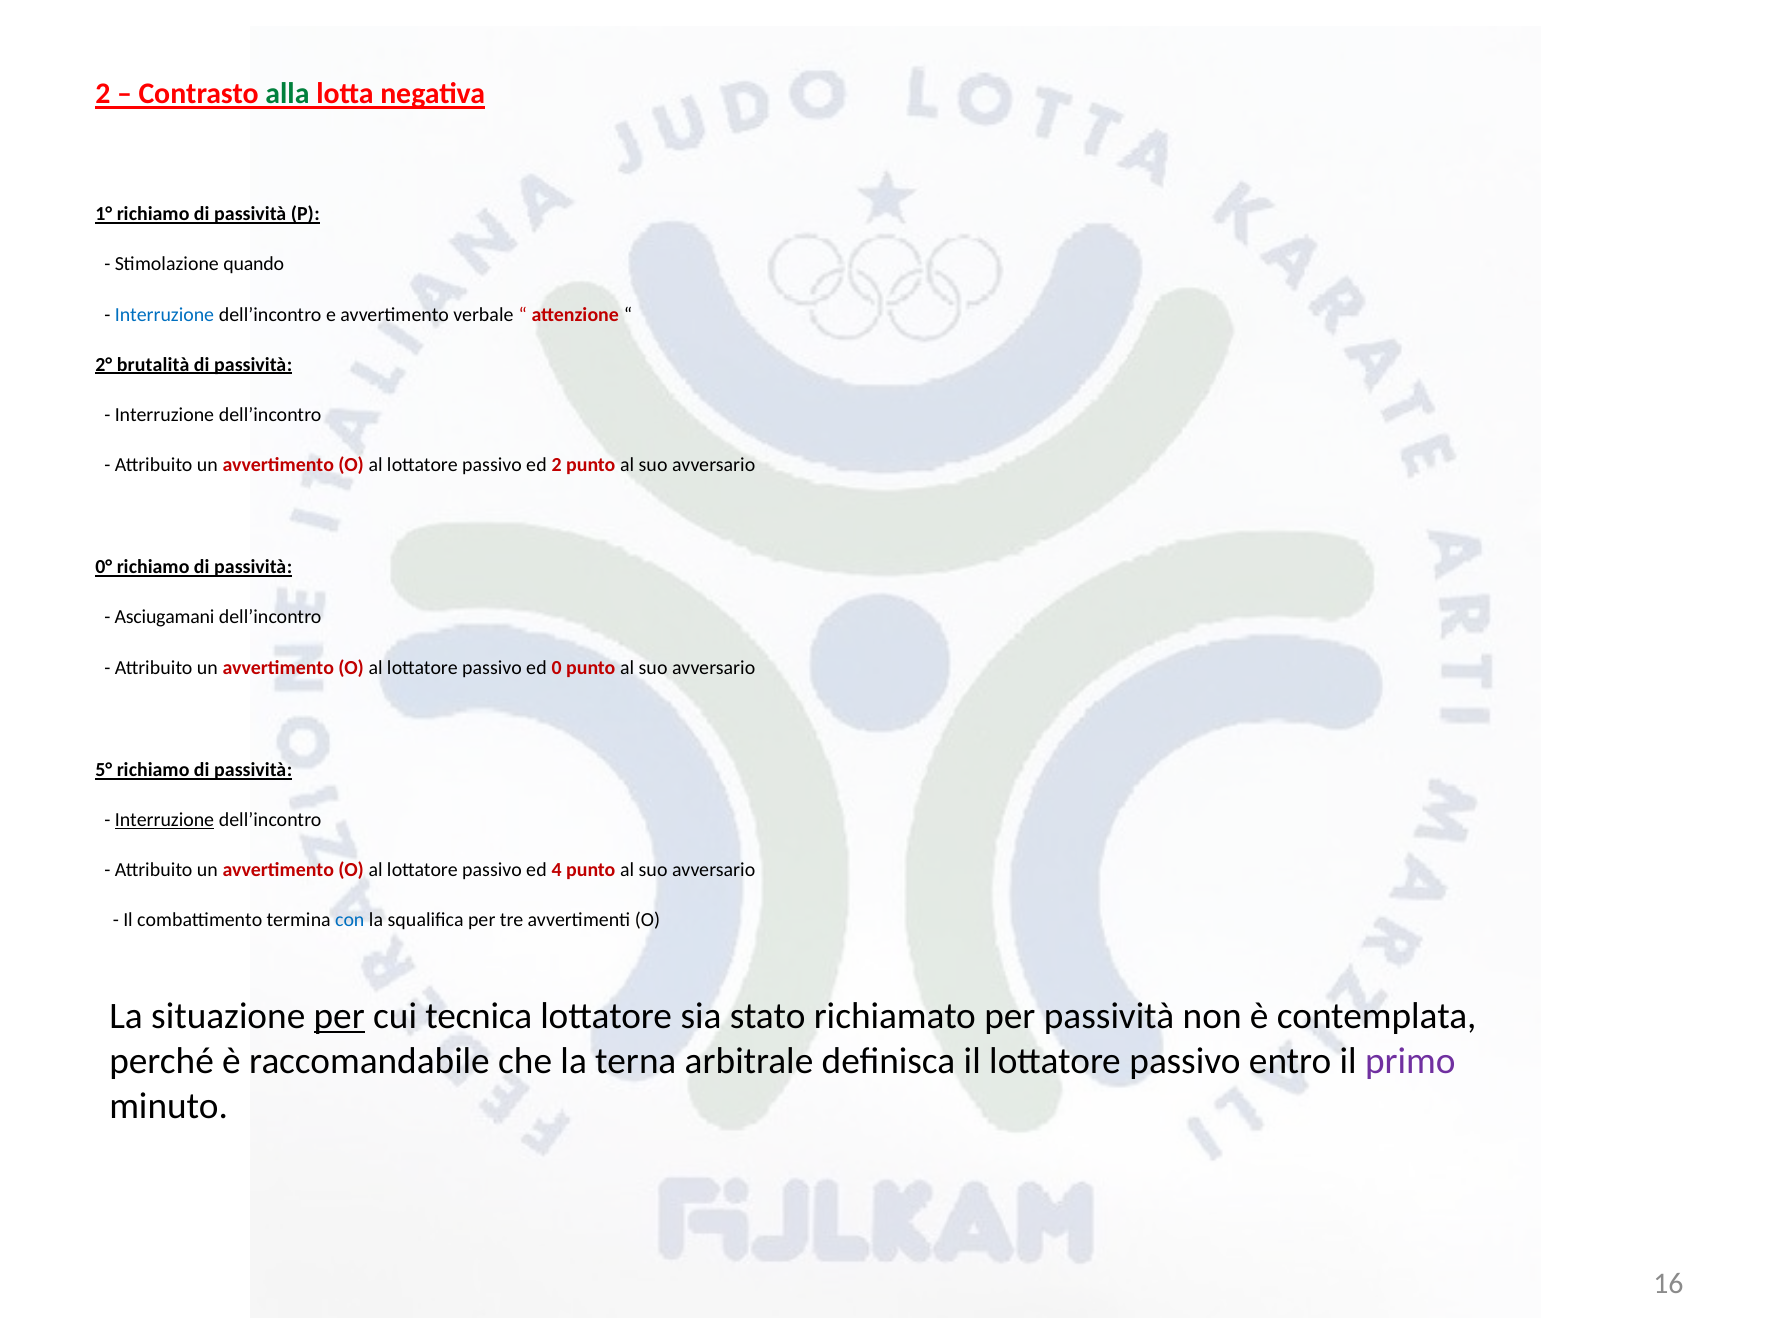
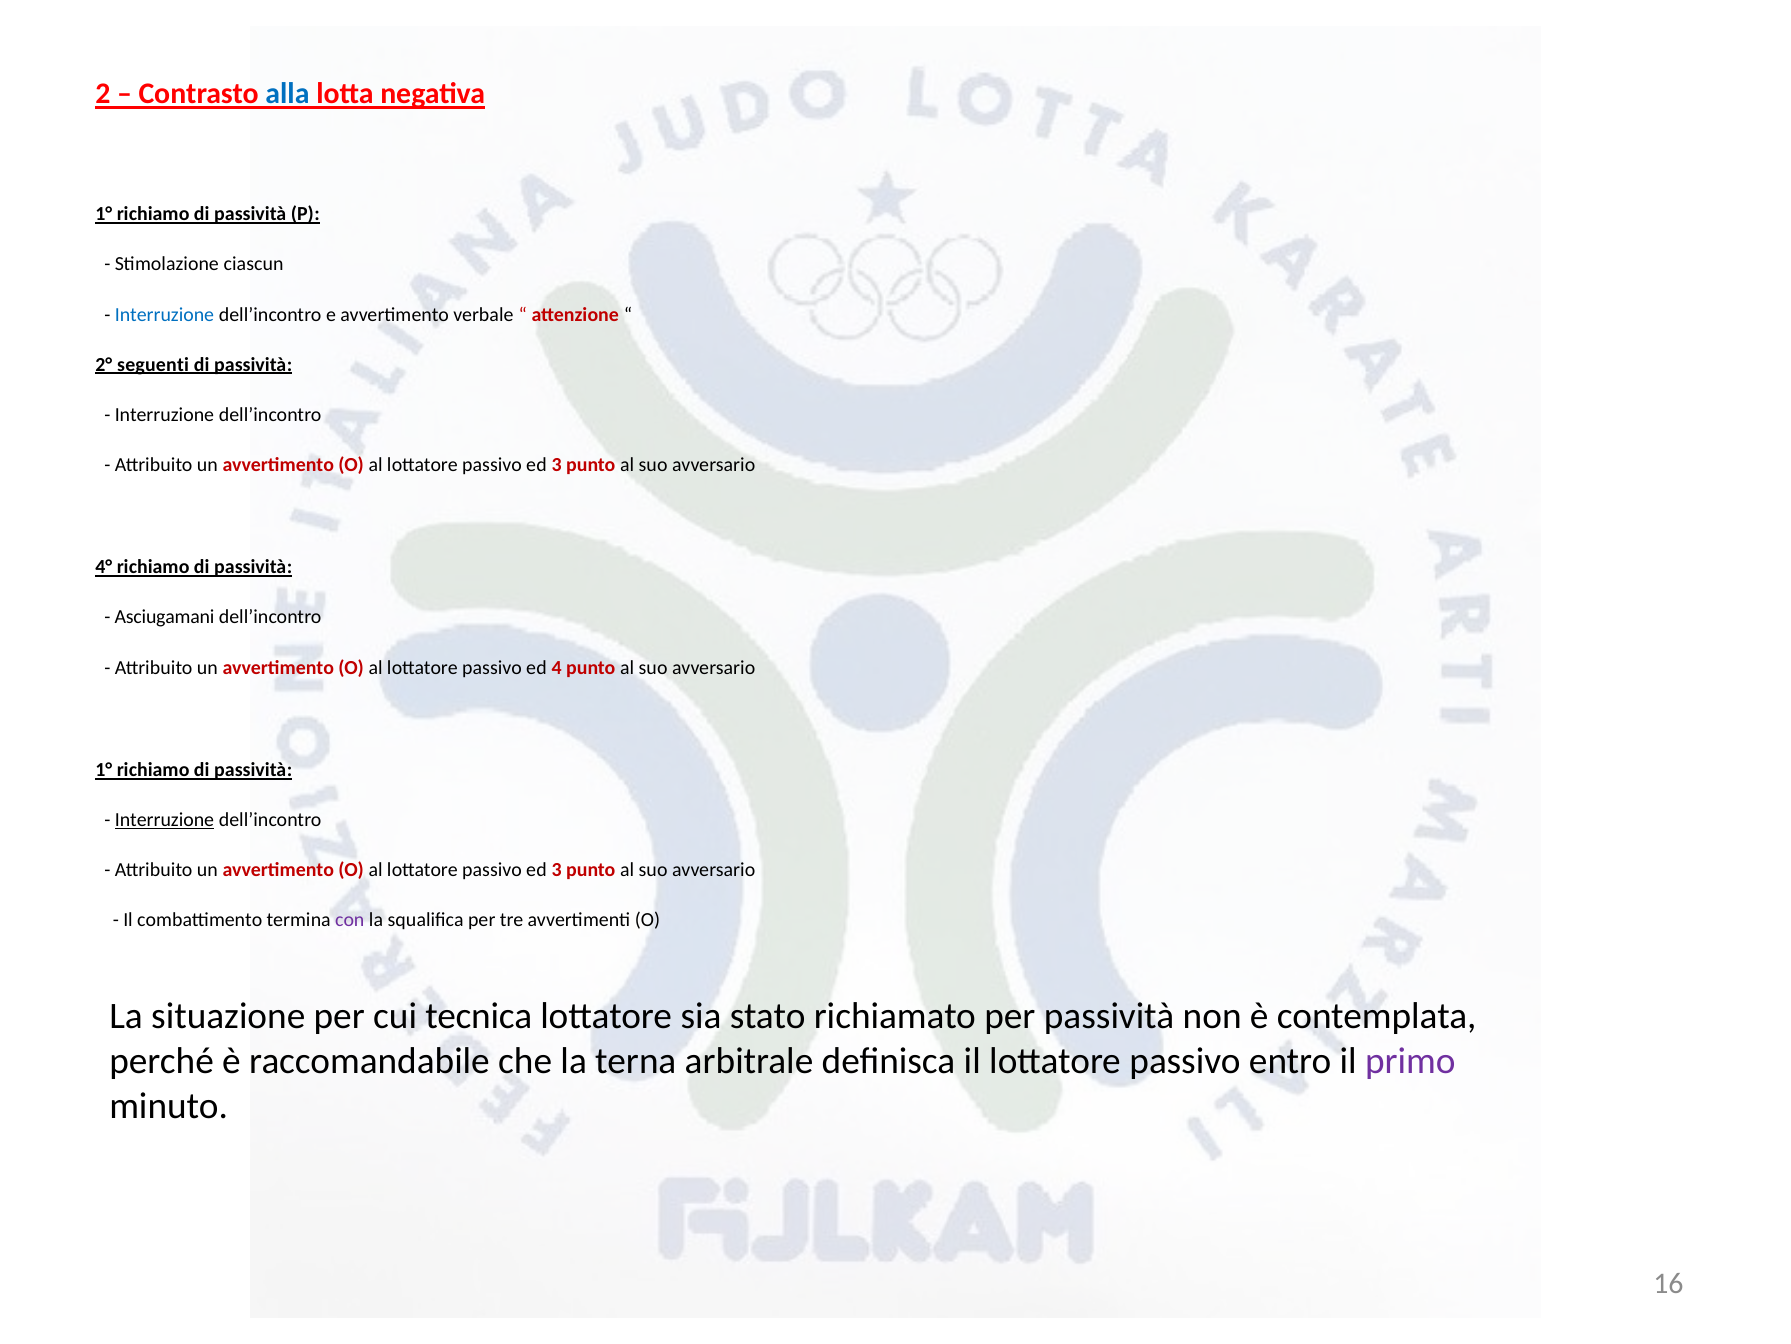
alla colour: green -> blue
quando: quando -> ciascun
brutalità: brutalità -> seguenti
2 at (557, 464): 2 -> 3
0°: 0° -> 4°
0: 0 -> 4
5° at (104, 770): 5° -> 1°
4 at (557, 870): 4 -> 3
con colour: blue -> purple
per at (339, 1016) underline: present -> none
